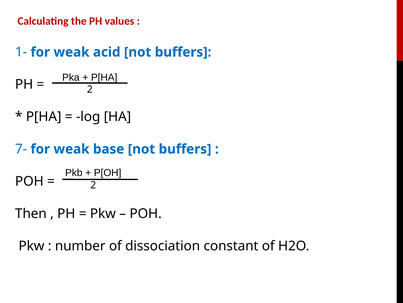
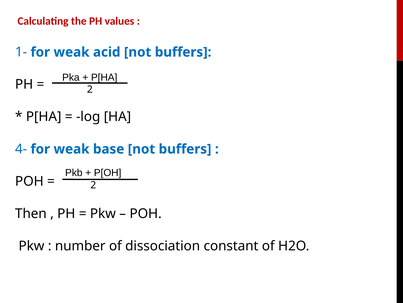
7-: 7- -> 4-
